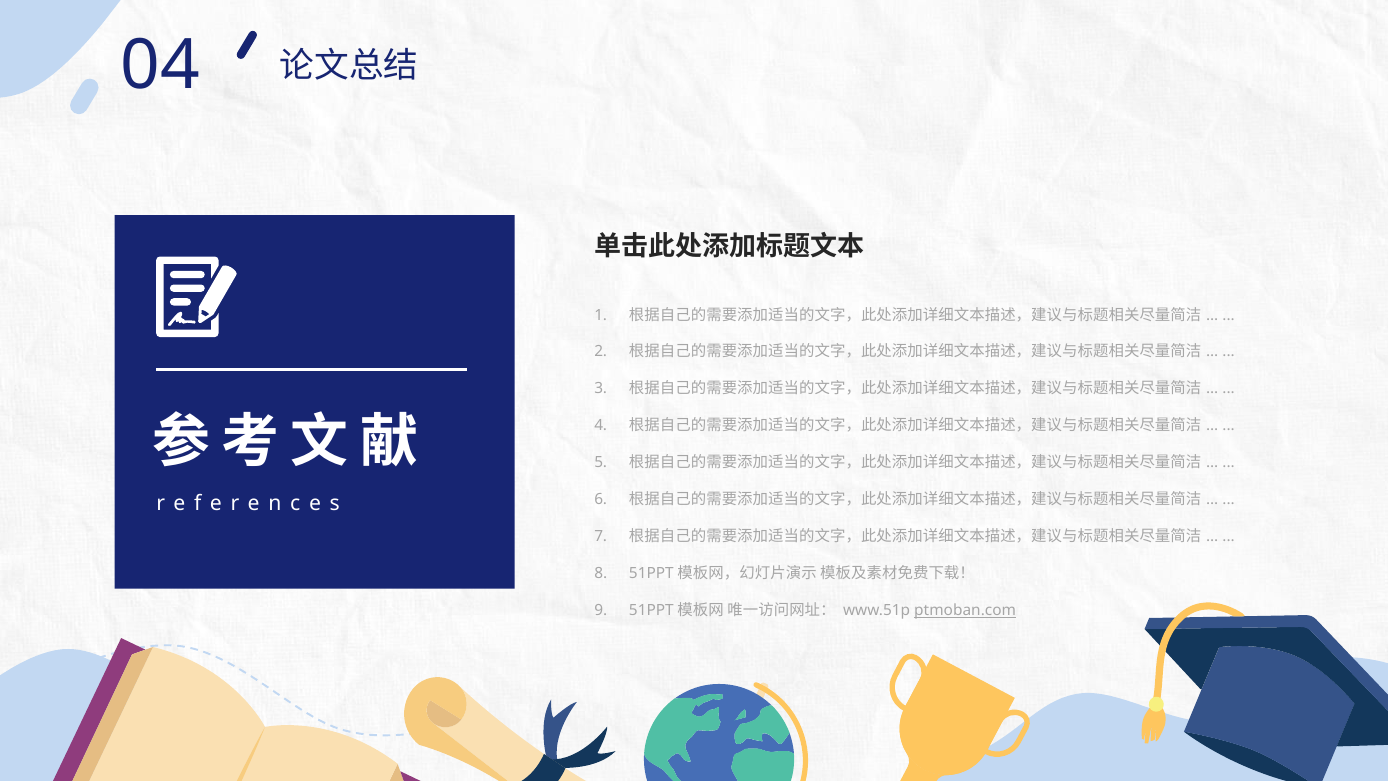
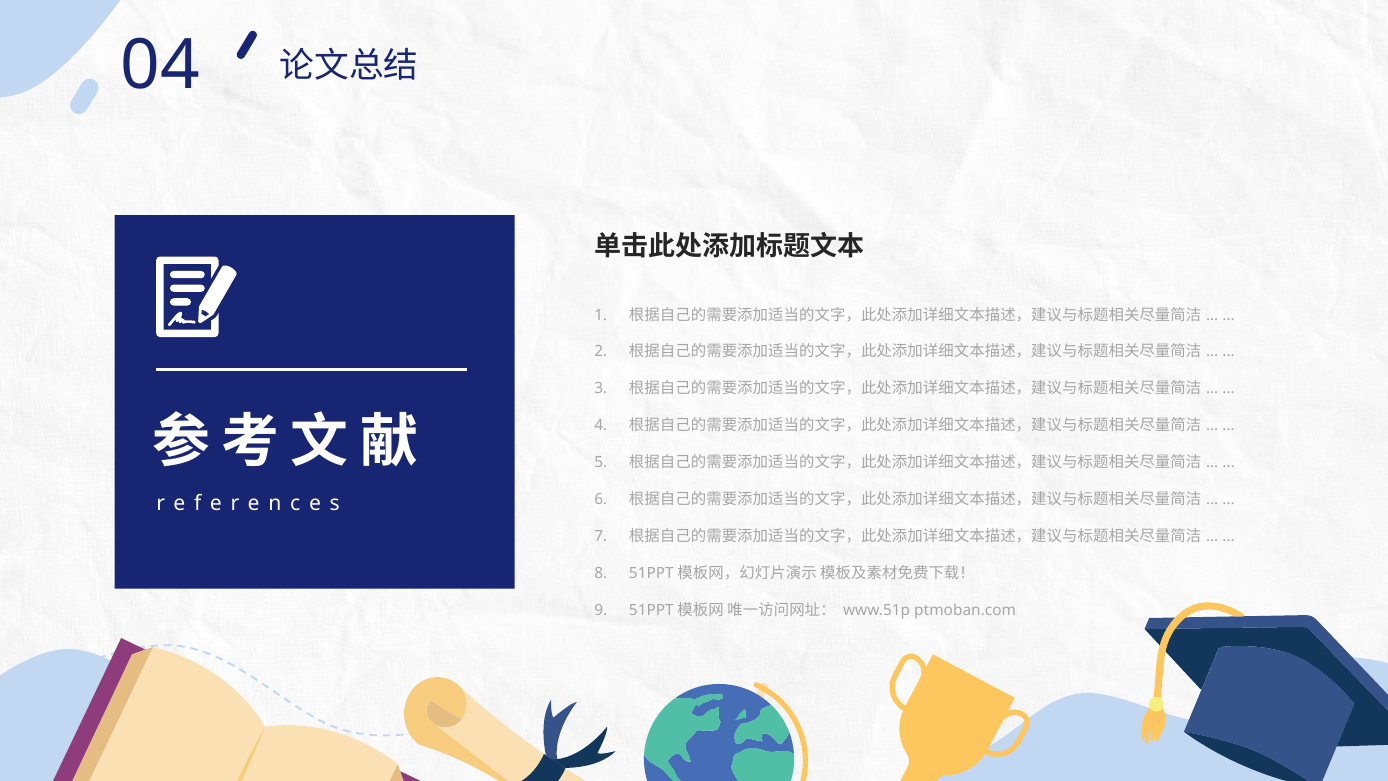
ptmoban.com underline: present -> none
